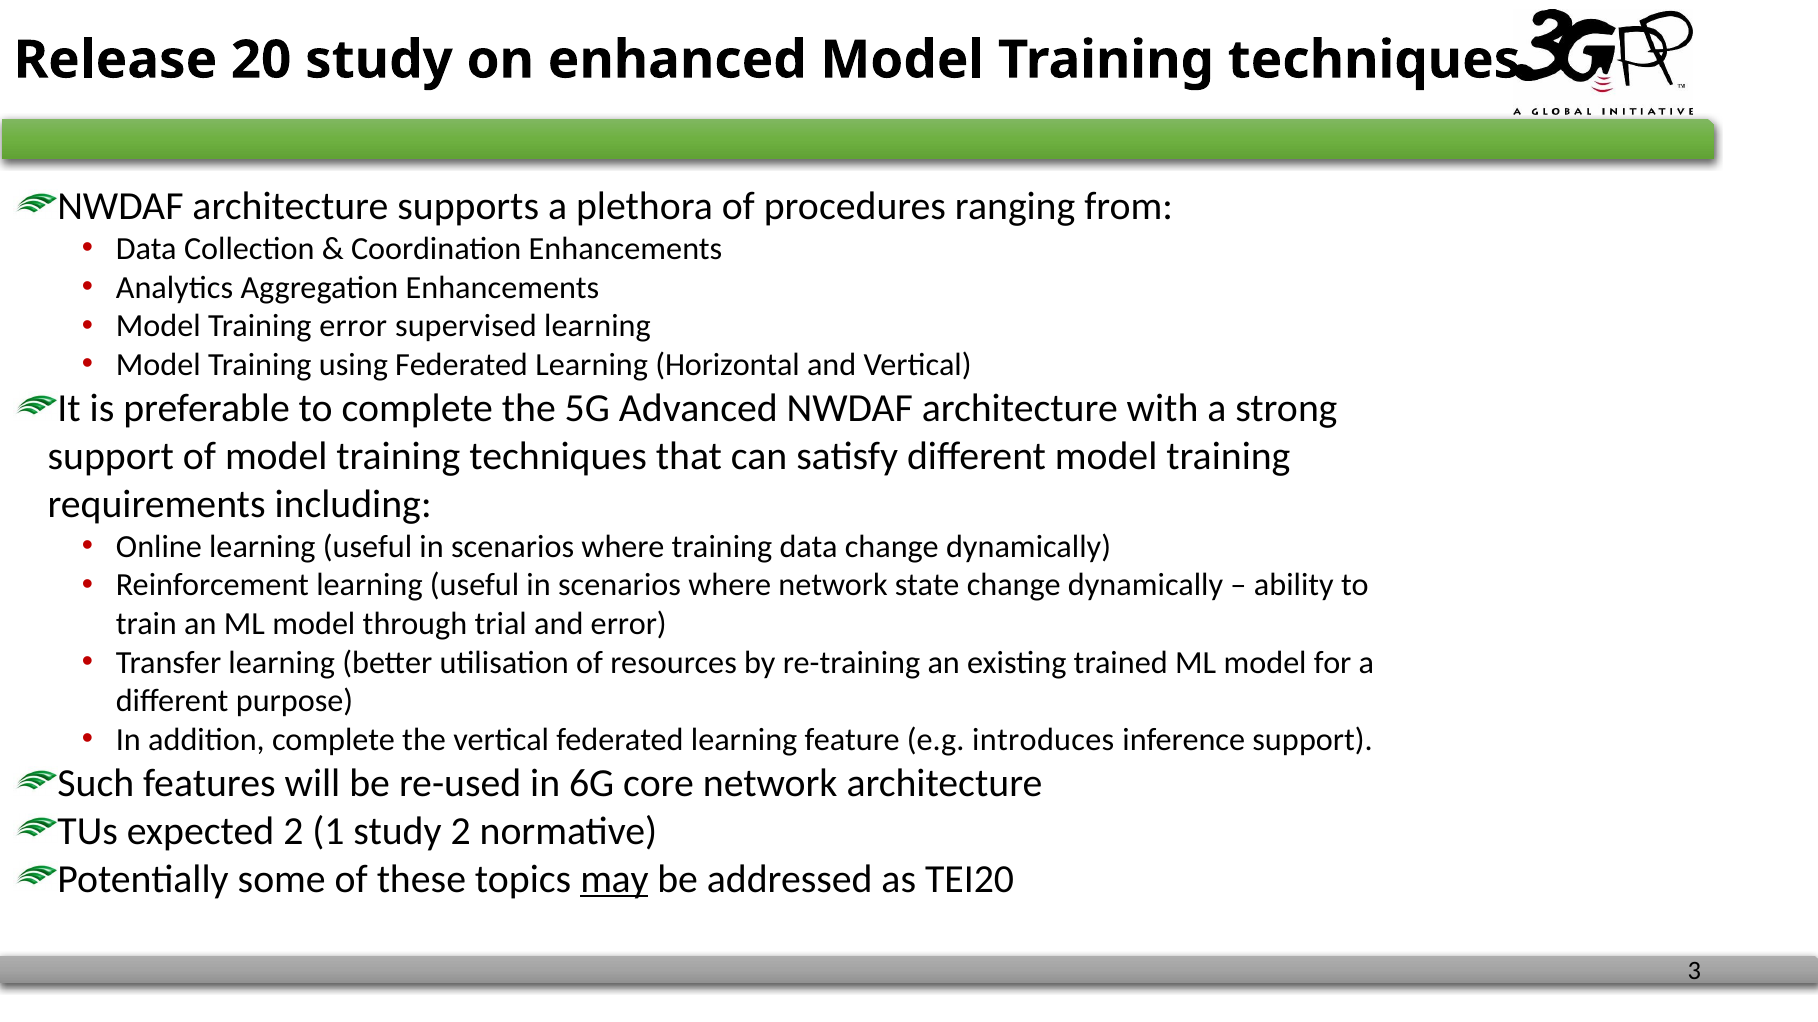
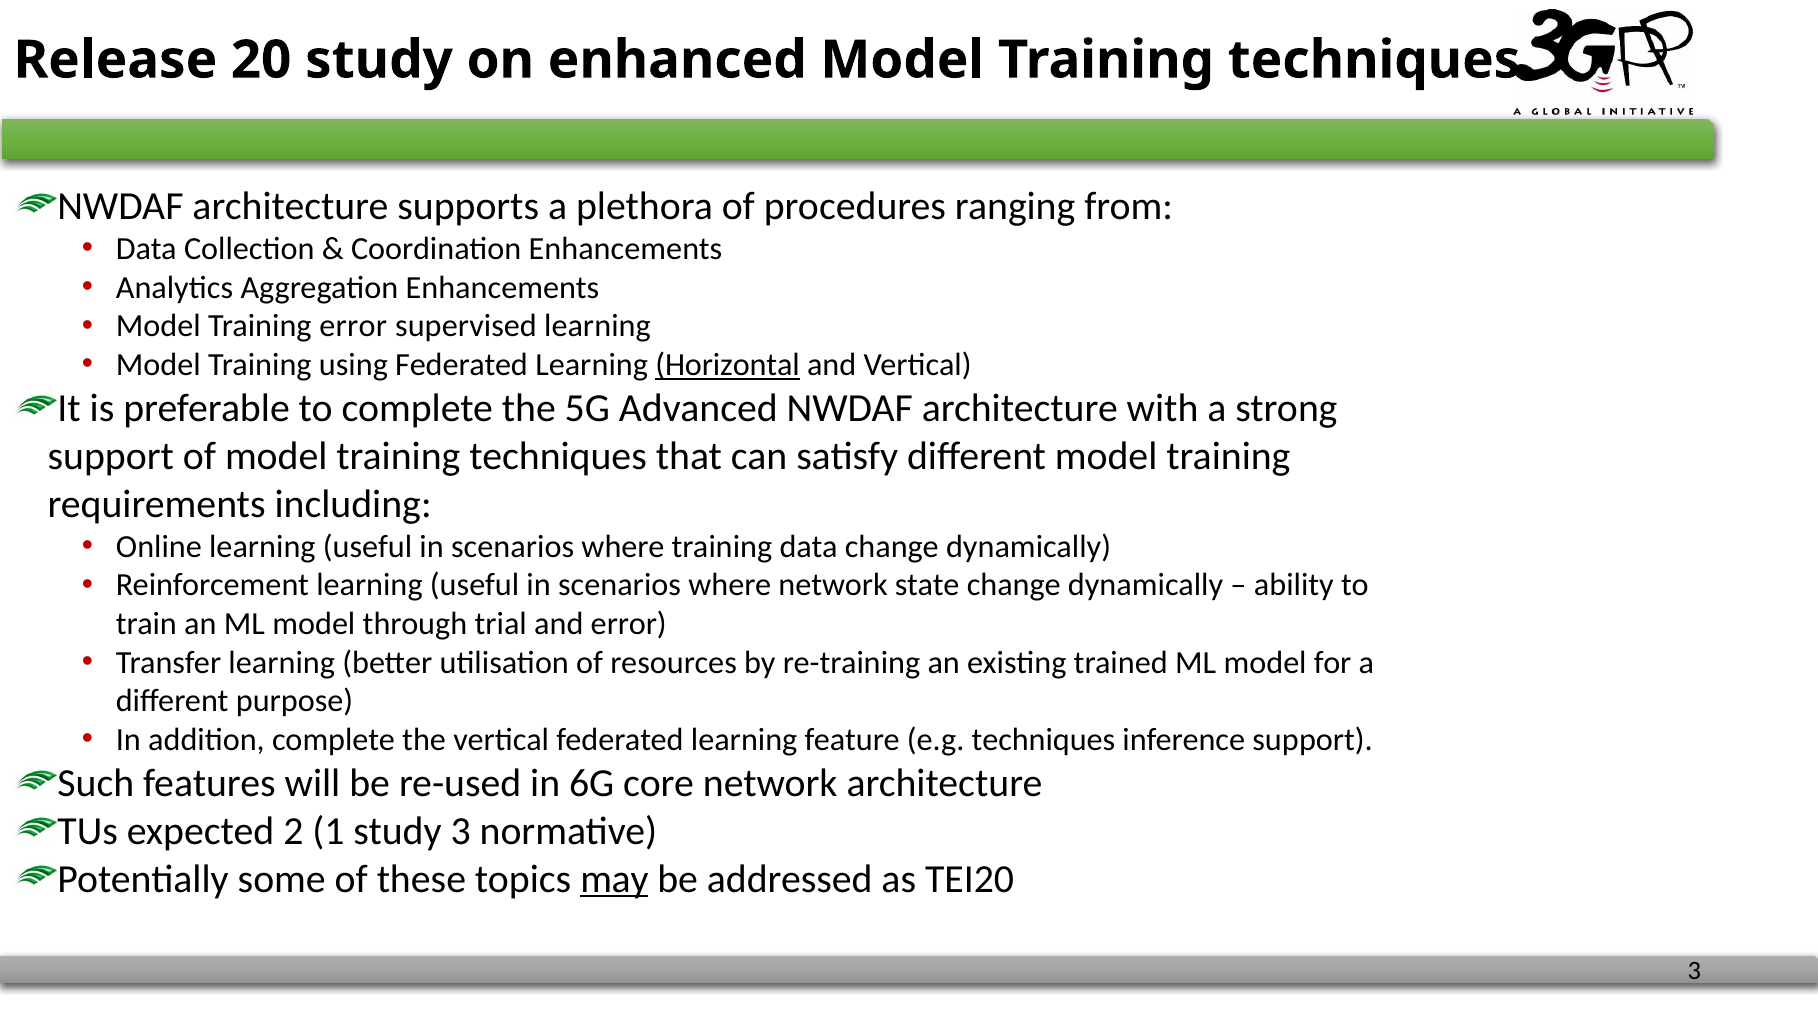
Horizontal underline: none -> present
e.g introduces: introduces -> techniques
study 2: 2 -> 3
